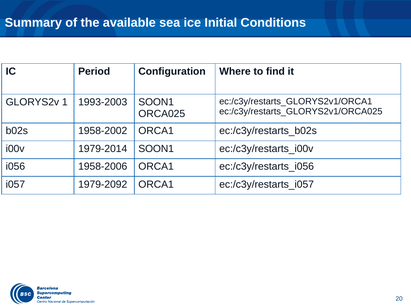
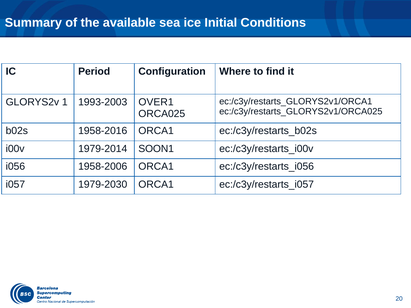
1993-2003 SOON1: SOON1 -> OVER1
1958-2002: 1958-2002 -> 1958-2016
1979-2092: 1979-2092 -> 1979-2030
